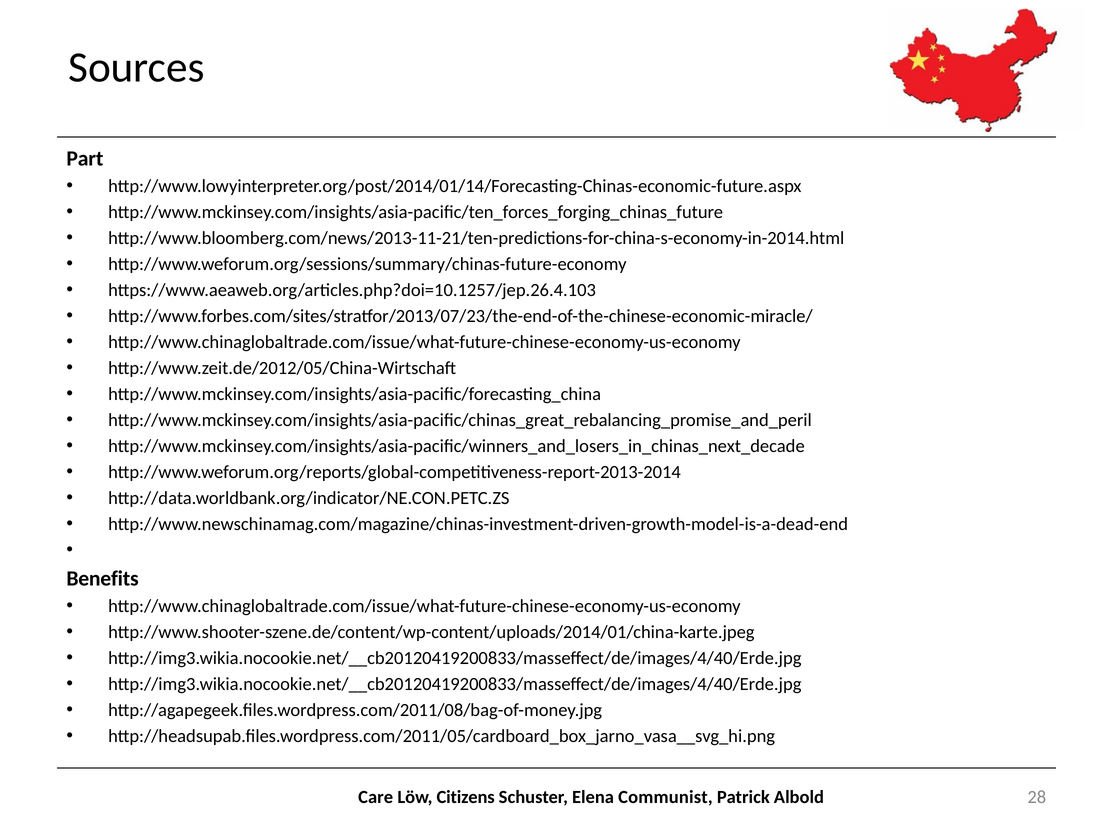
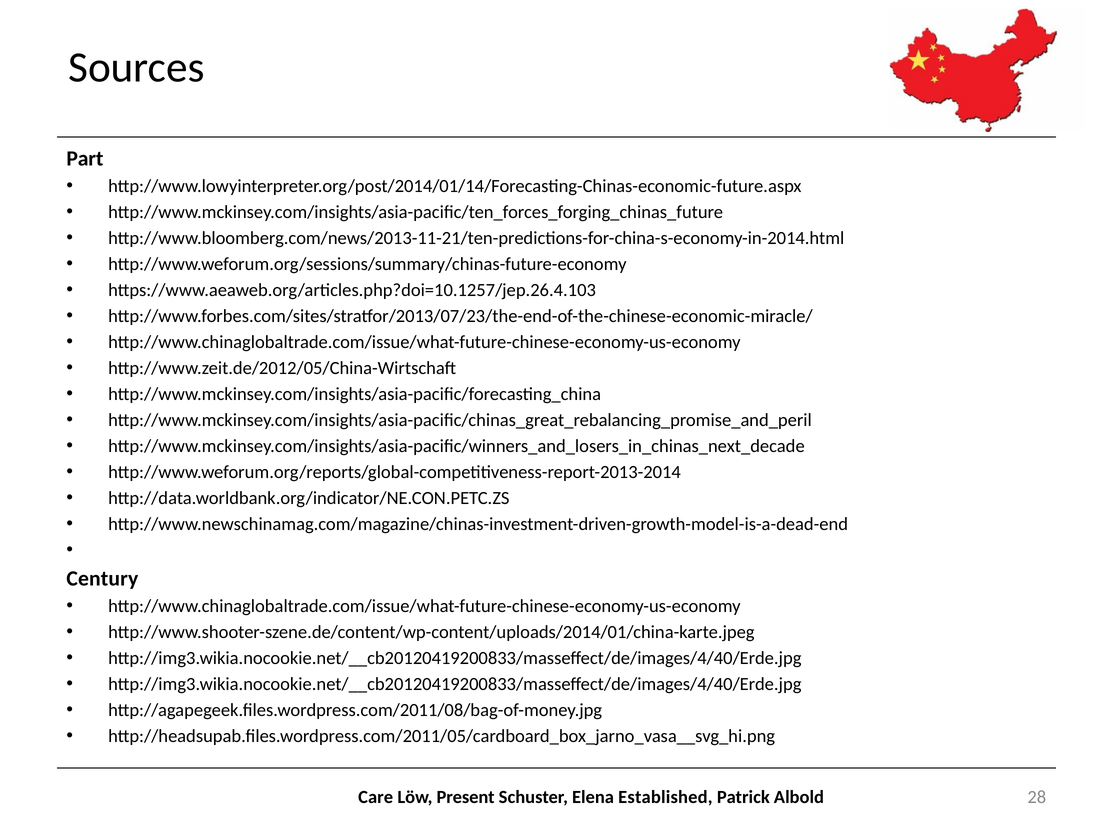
Benefits: Benefits -> Century
Citizens: Citizens -> Present
Communist: Communist -> Established
